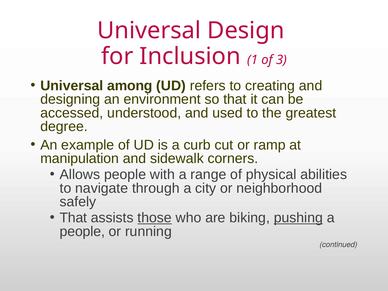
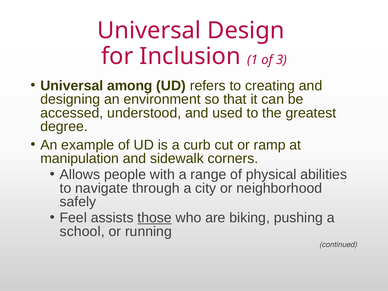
That at (73, 218): That -> Feel
pushing underline: present -> none
people at (82, 231): people -> school
